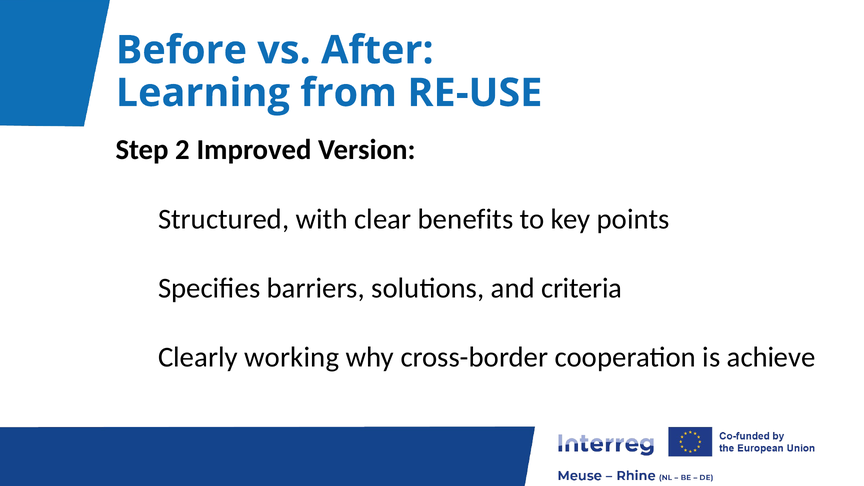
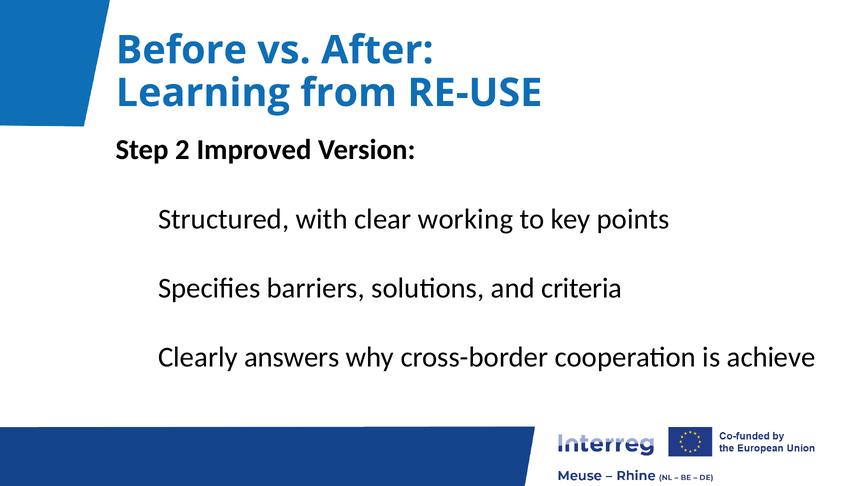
benefits: benefits -> working
working: working -> answers
